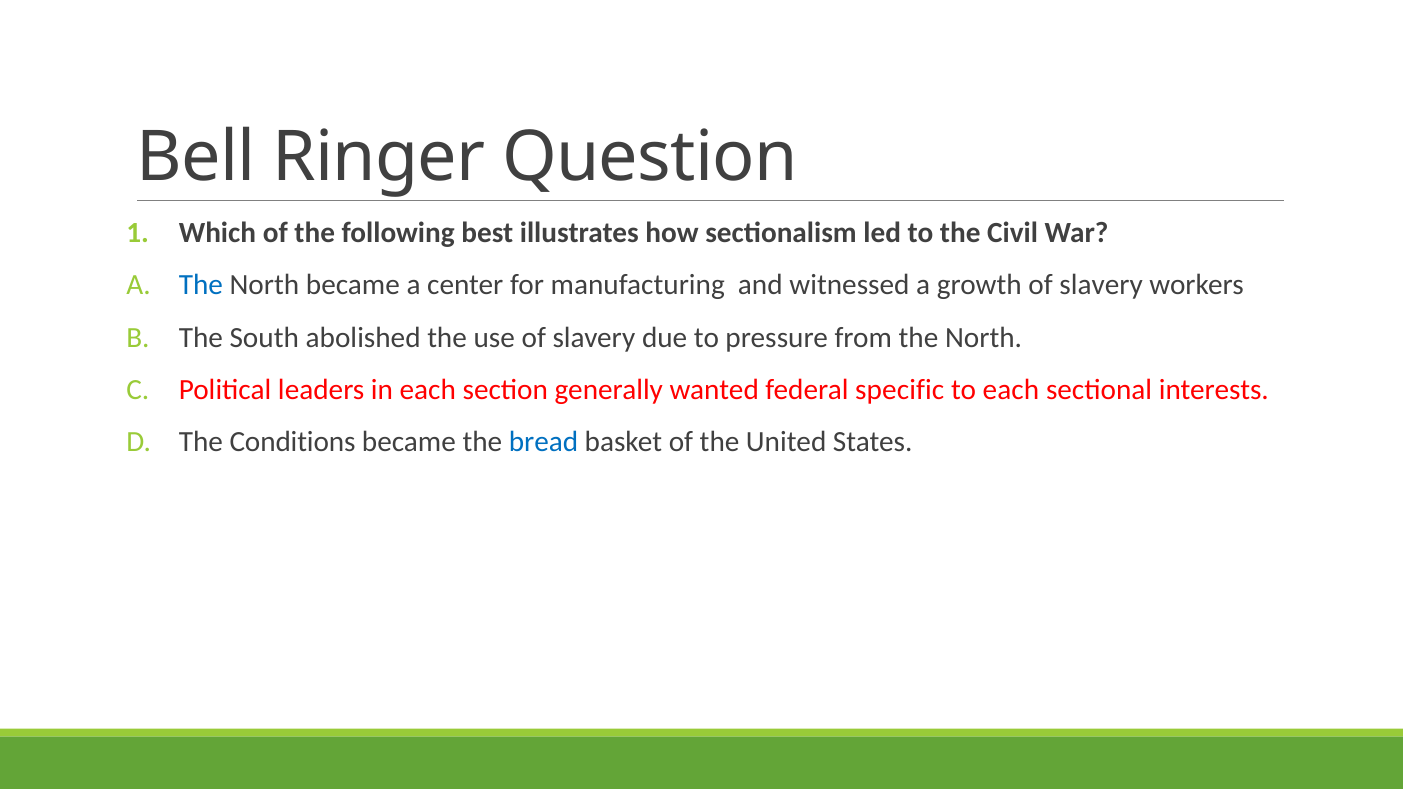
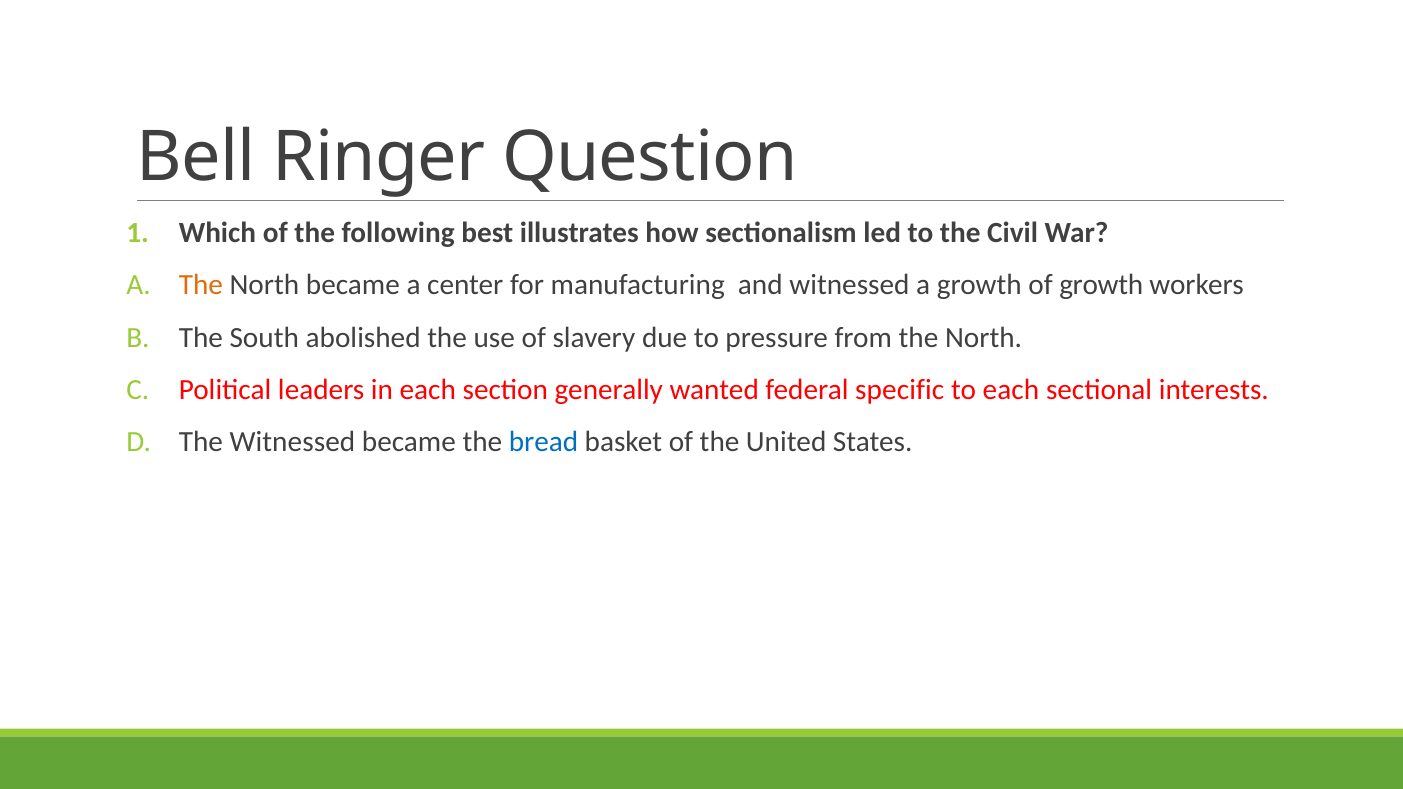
The at (201, 285) colour: blue -> orange
growth of slavery: slavery -> growth
The Conditions: Conditions -> Witnessed
